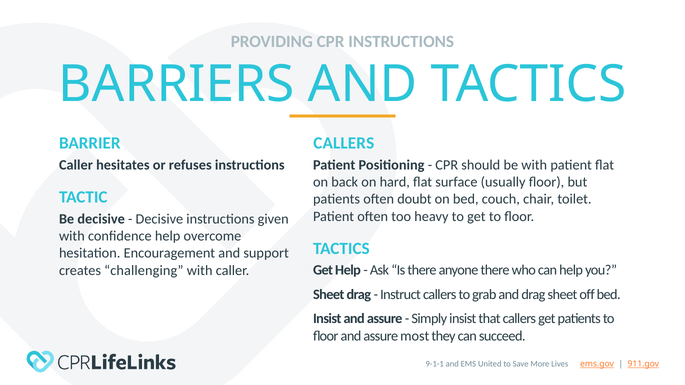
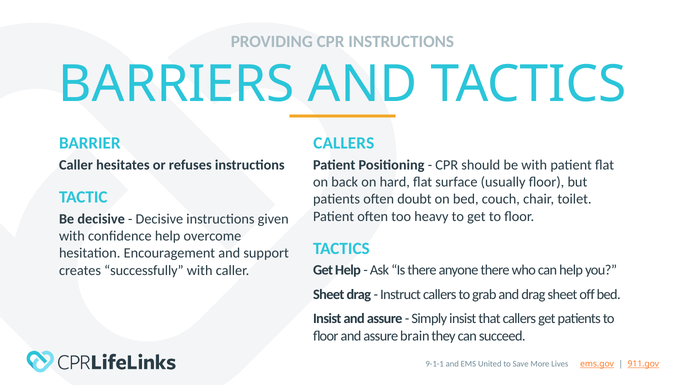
challenging: challenging -> successfully
most: most -> brain
